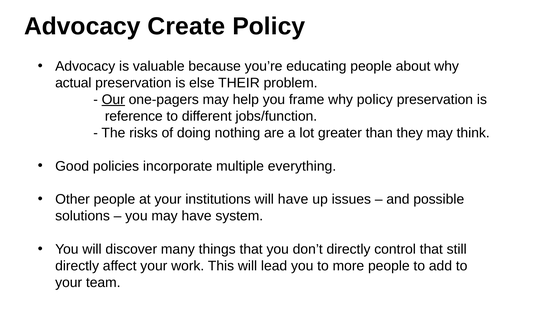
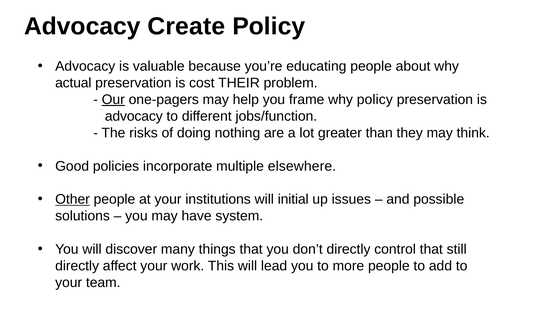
else: else -> cost
reference at (134, 116): reference -> advocacy
everything: everything -> elsewhere
Other underline: none -> present
will have: have -> initial
